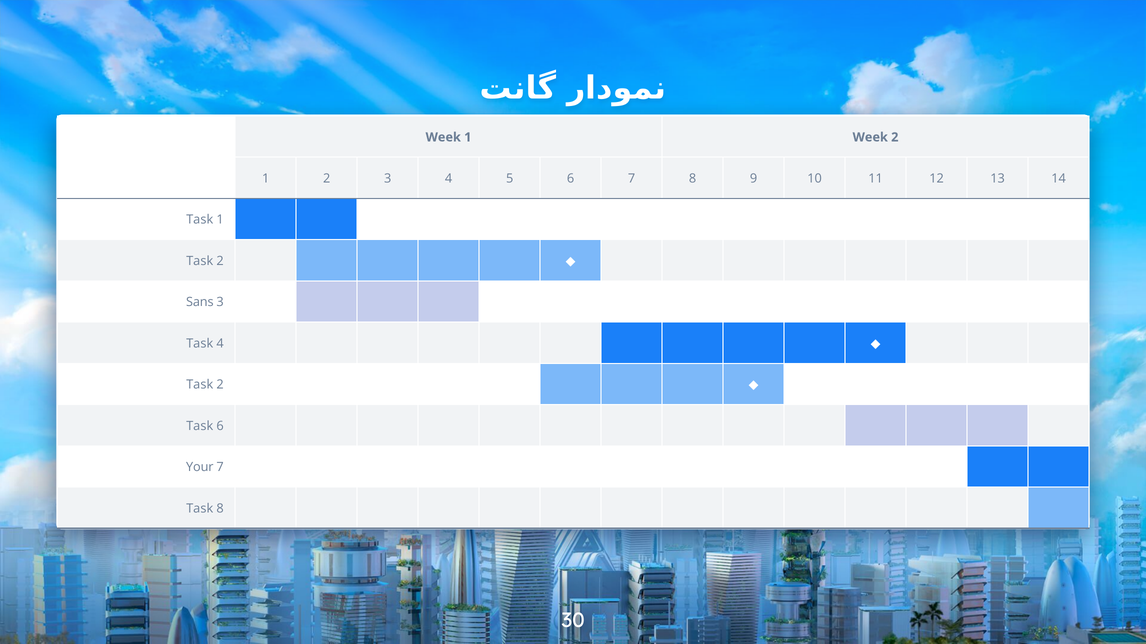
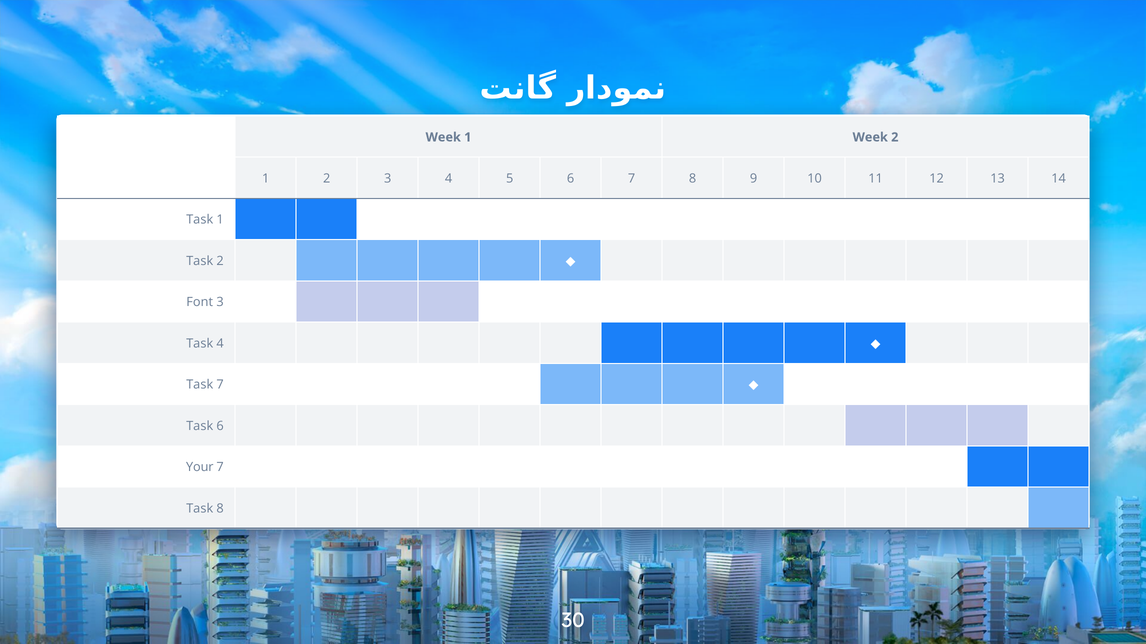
Sans: Sans -> Font
2 at (220, 385): 2 -> 7
